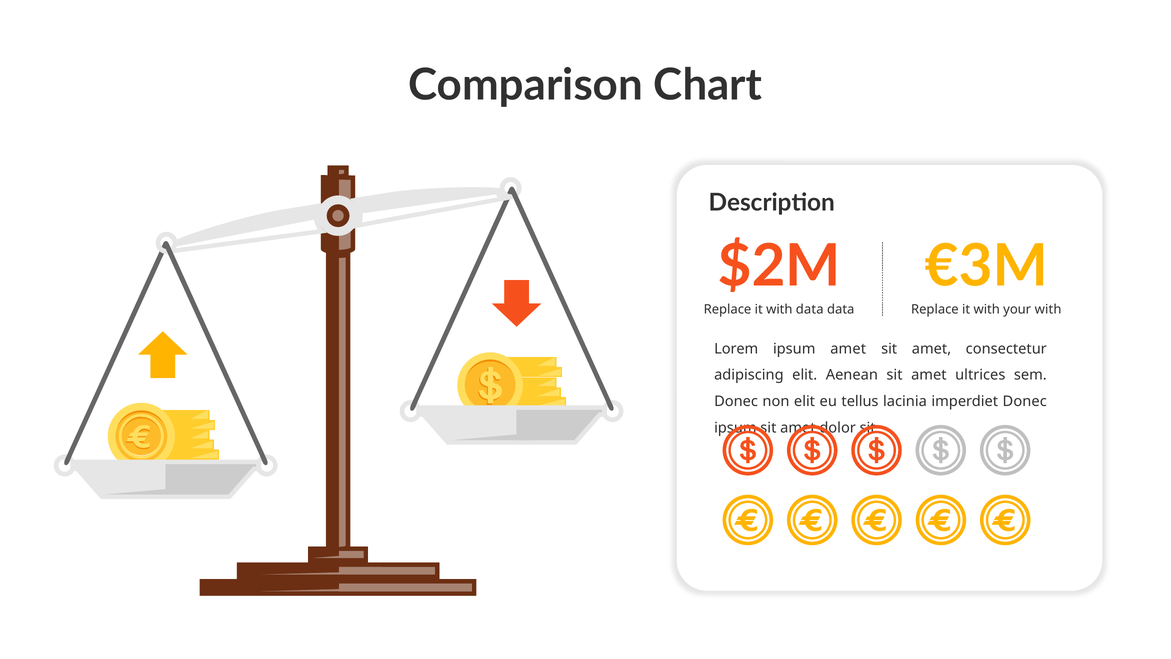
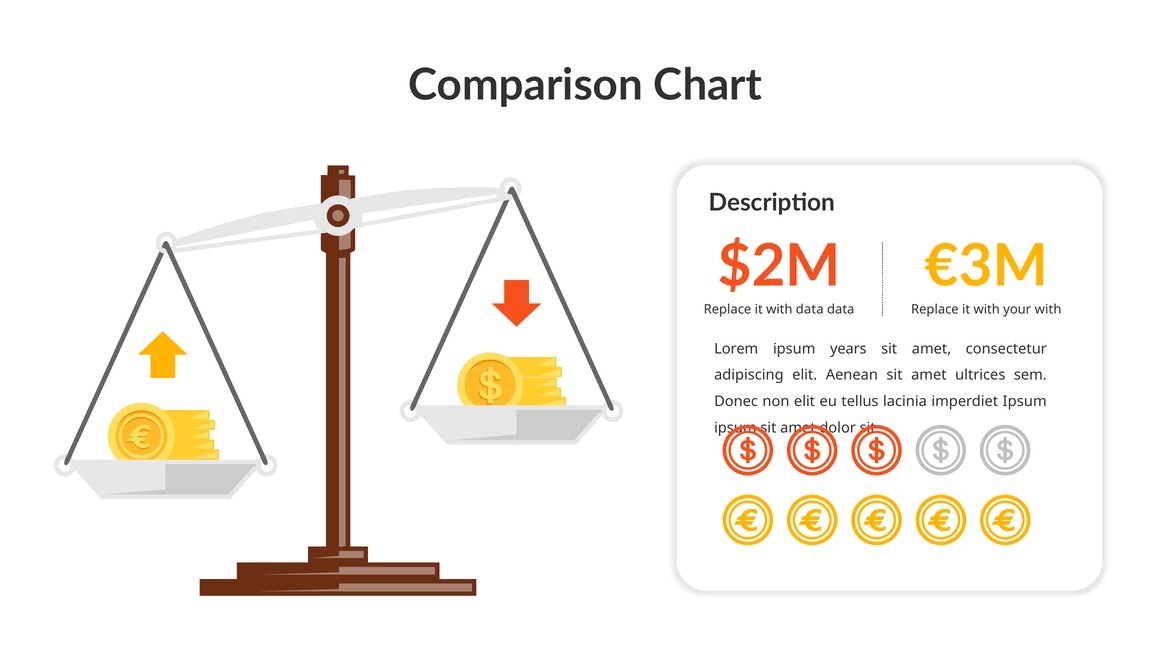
ipsum amet: amet -> years
imperdiet Donec: Donec -> Ipsum
